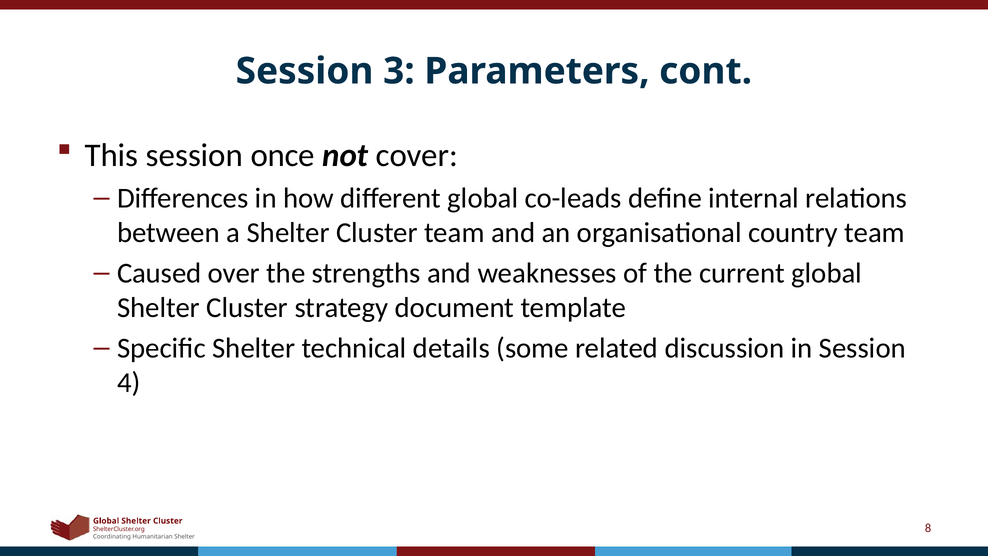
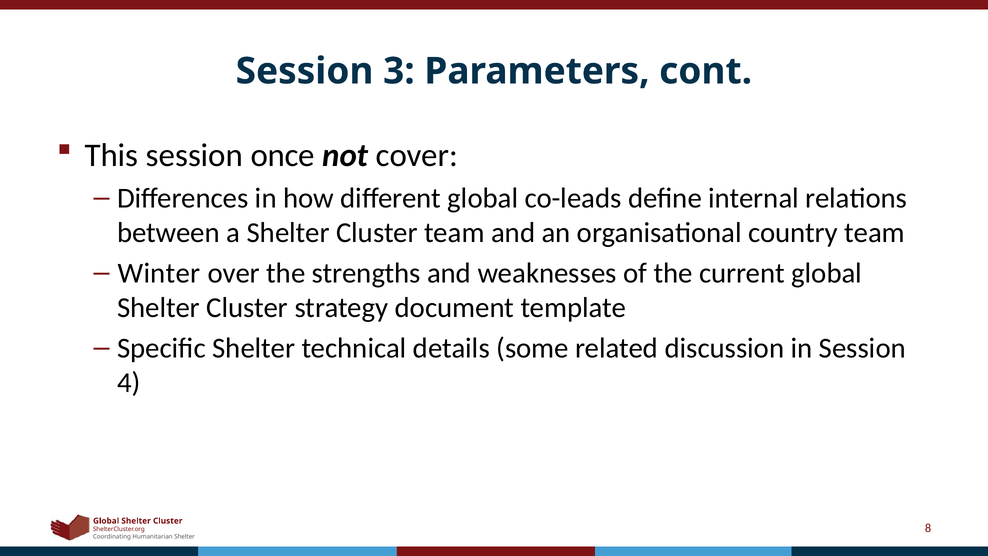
Caused: Caused -> Winter
